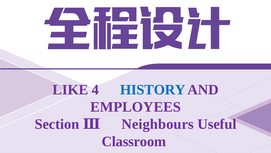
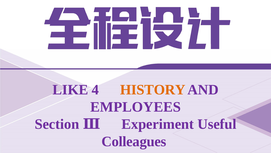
HISTORY colour: blue -> orange
Neighbours: Neighbours -> Experiment
Classroom: Classroom -> Colleagues
